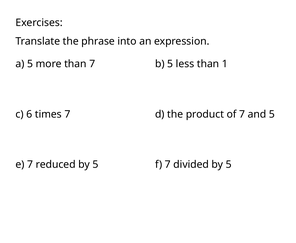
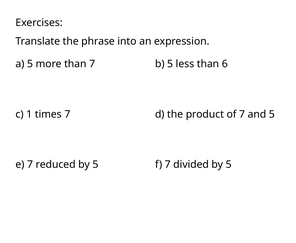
1: 1 -> 6
6: 6 -> 1
